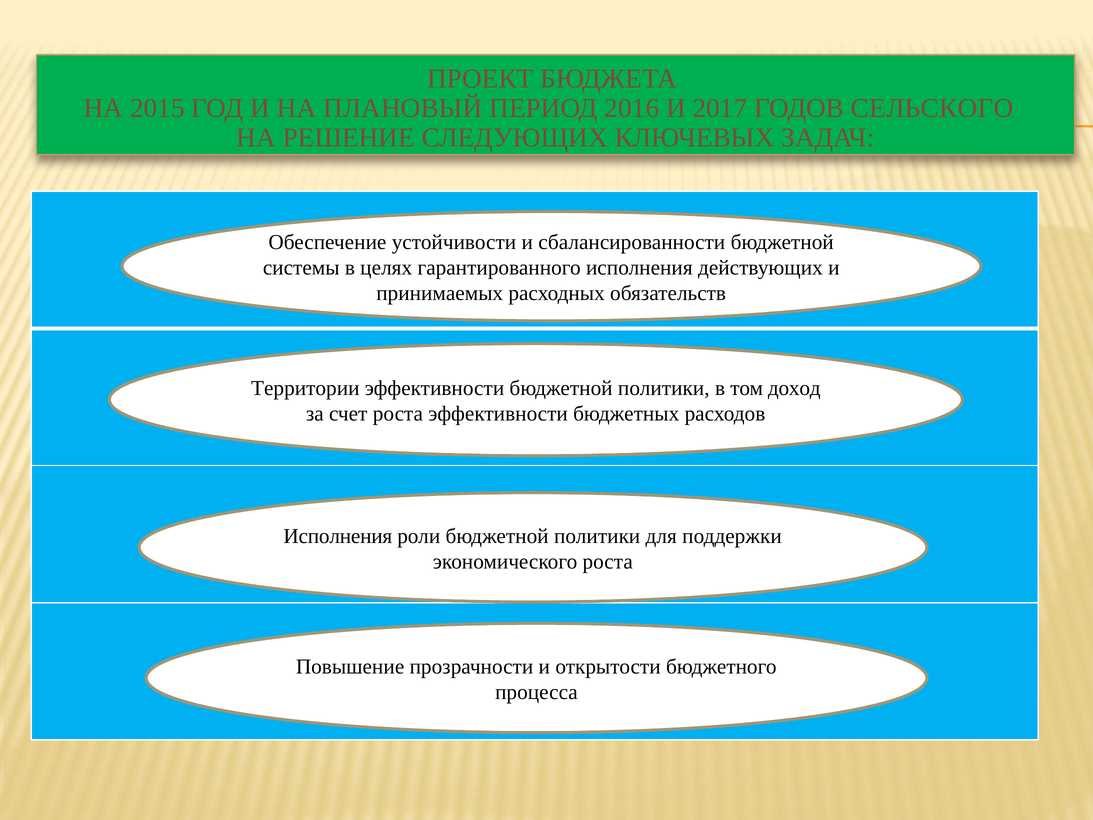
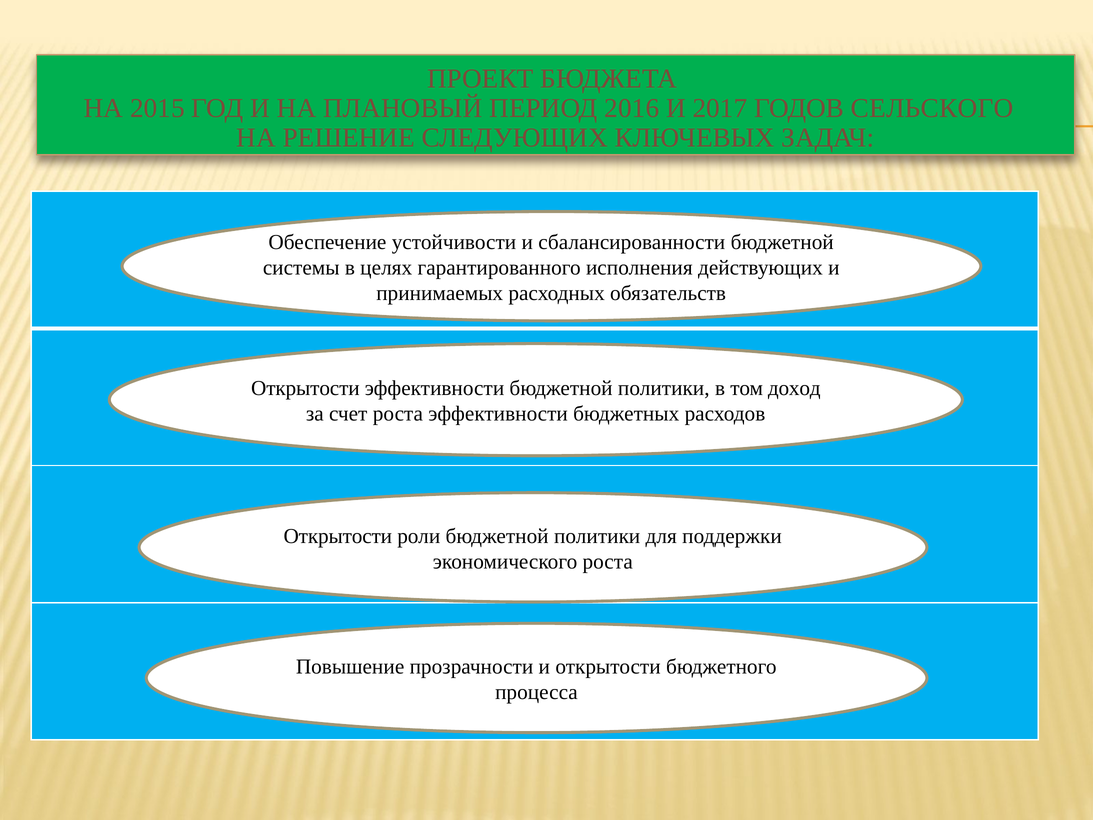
Территории at (305, 388): Территории -> Открытости
Исполнения at (338, 536): Исполнения -> Открытости
